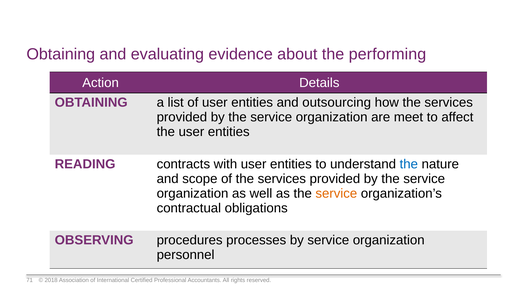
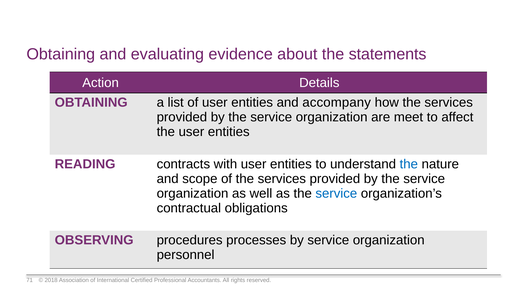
performing: performing -> statements
outsourcing: outsourcing -> accompany
service at (336, 194) colour: orange -> blue
